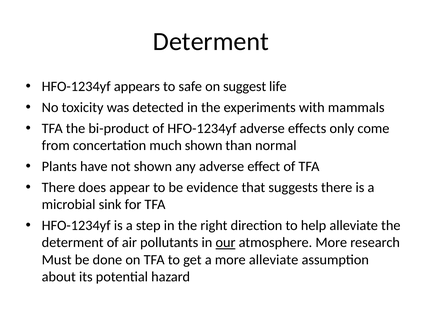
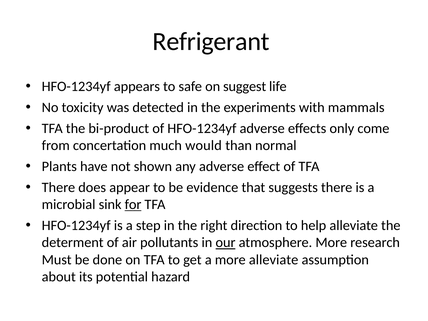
Determent at (211, 41): Determent -> Refrigerant
much shown: shown -> would
for underline: none -> present
